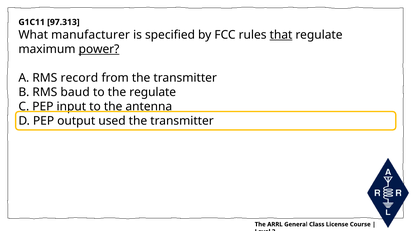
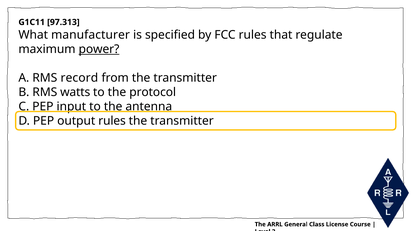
that underline: present -> none
baud: baud -> watts
the regulate: regulate -> protocol
output used: used -> rules
